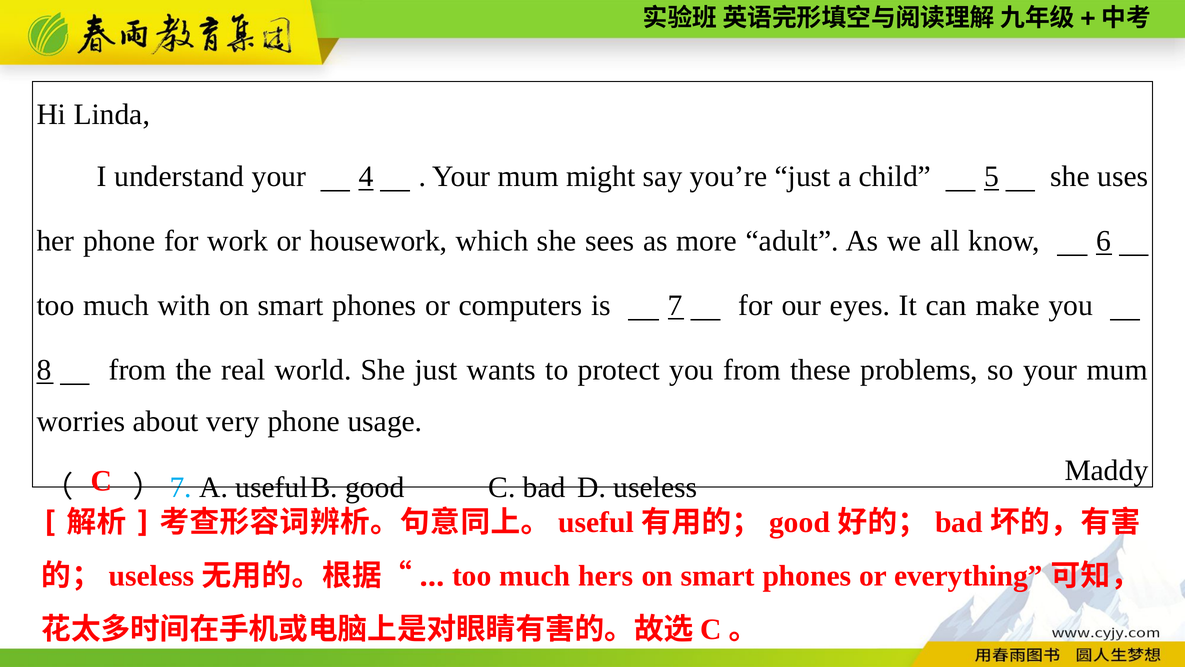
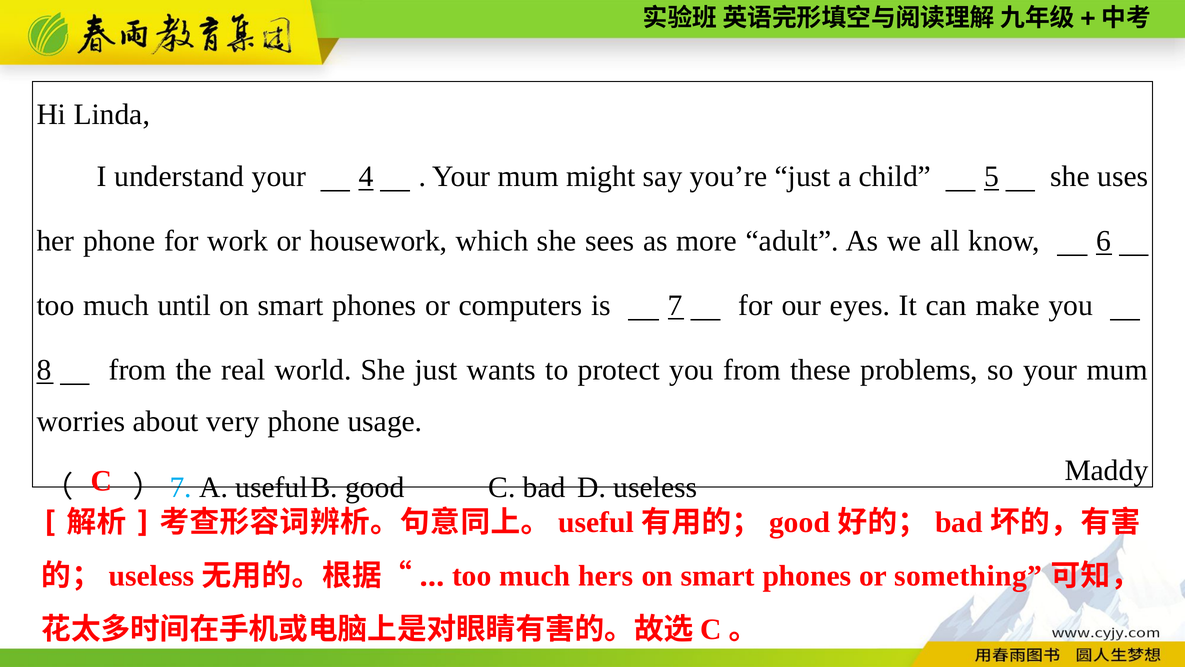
with: with -> until
everything: everything -> something
